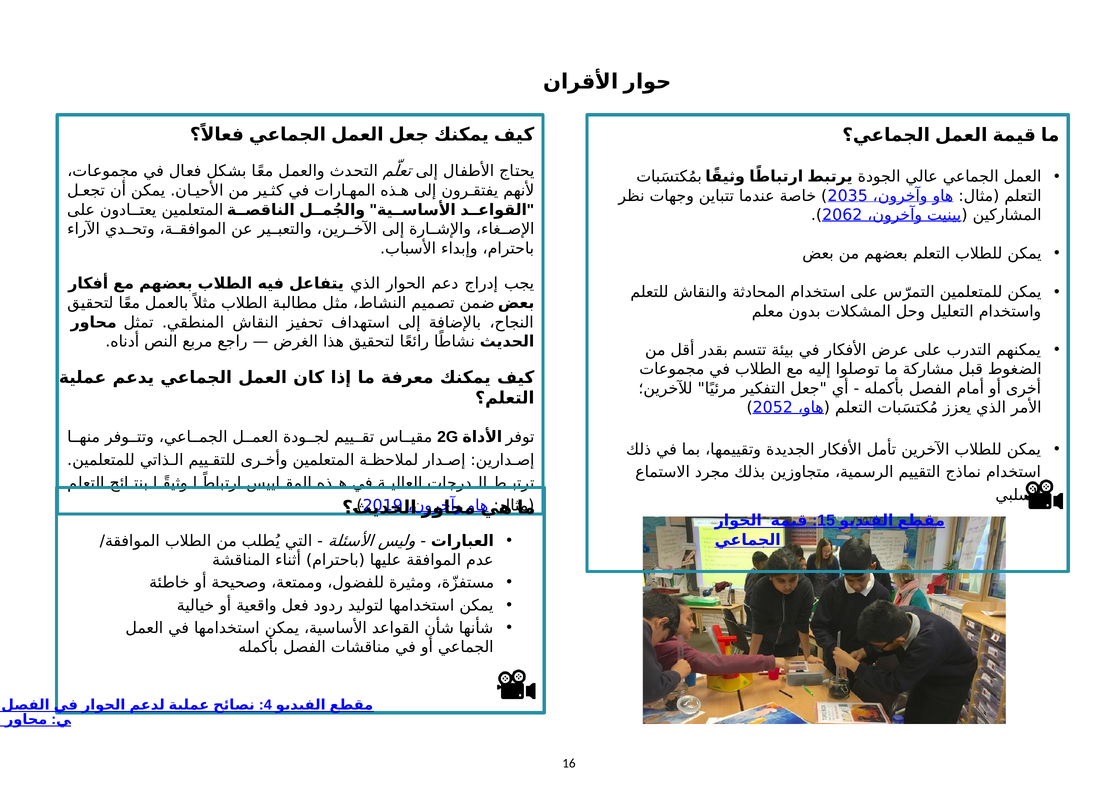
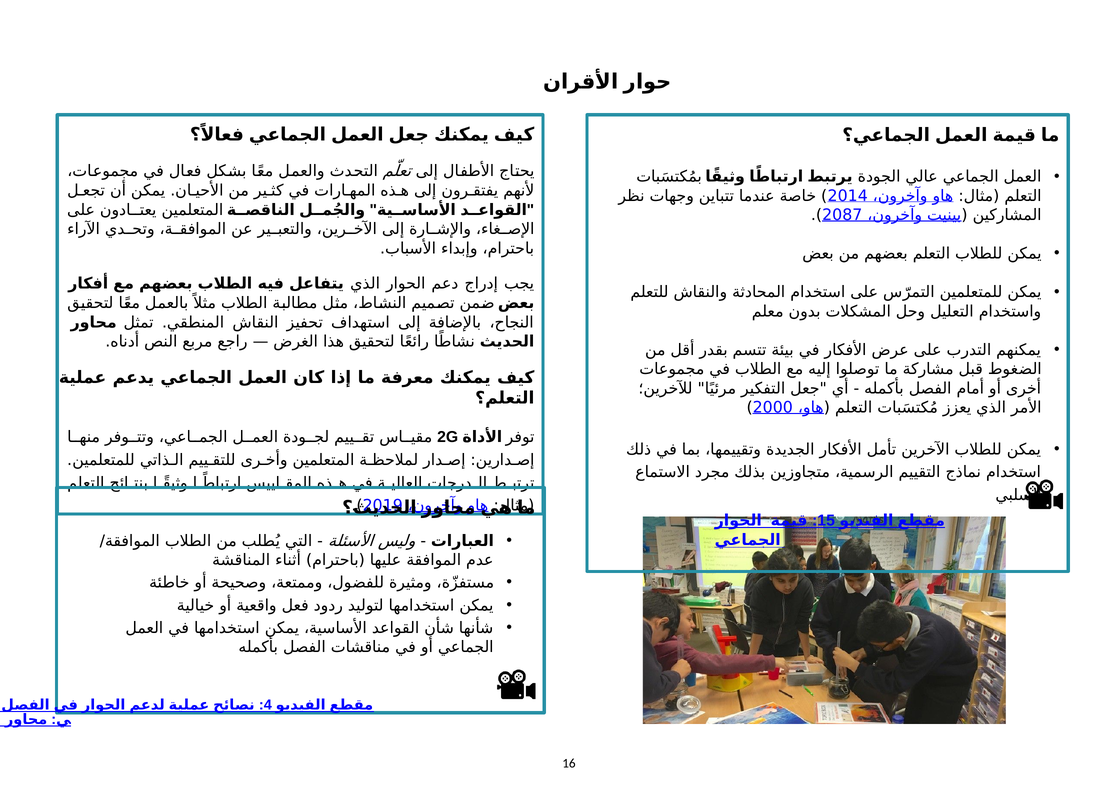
2035: 2035 -> 2014
2062: 2062 -> 2087
2052: 2052 -> 2000
